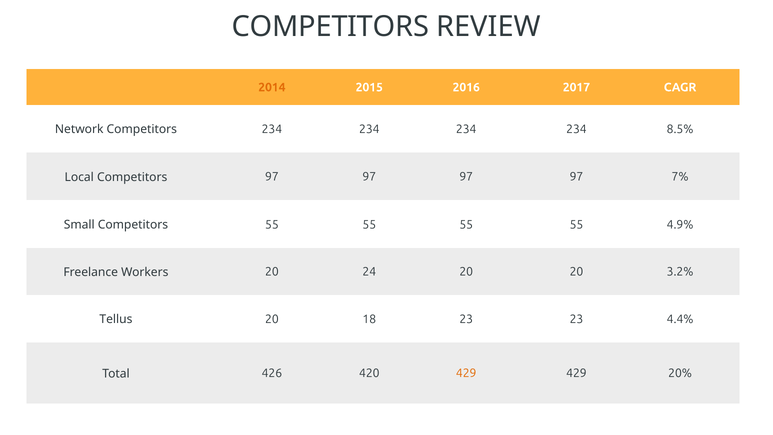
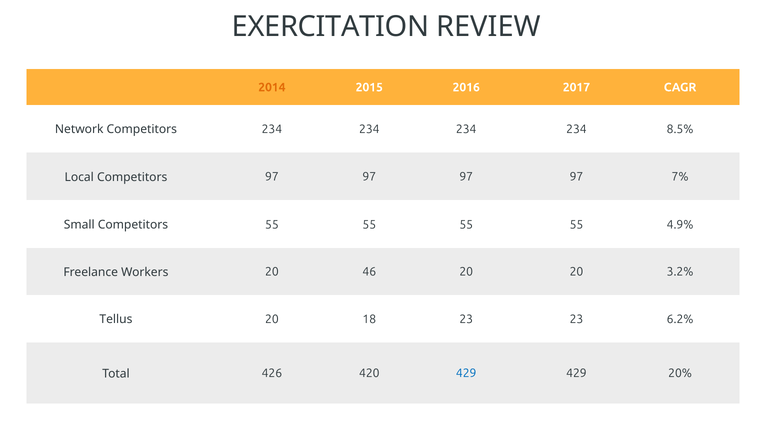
COMPETITORS at (330, 27): COMPETITORS -> EXERCITATION
24: 24 -> 46
4.4%: 4.4% -> 6.2%
429 at (466, 373) colour: orange -> blue
